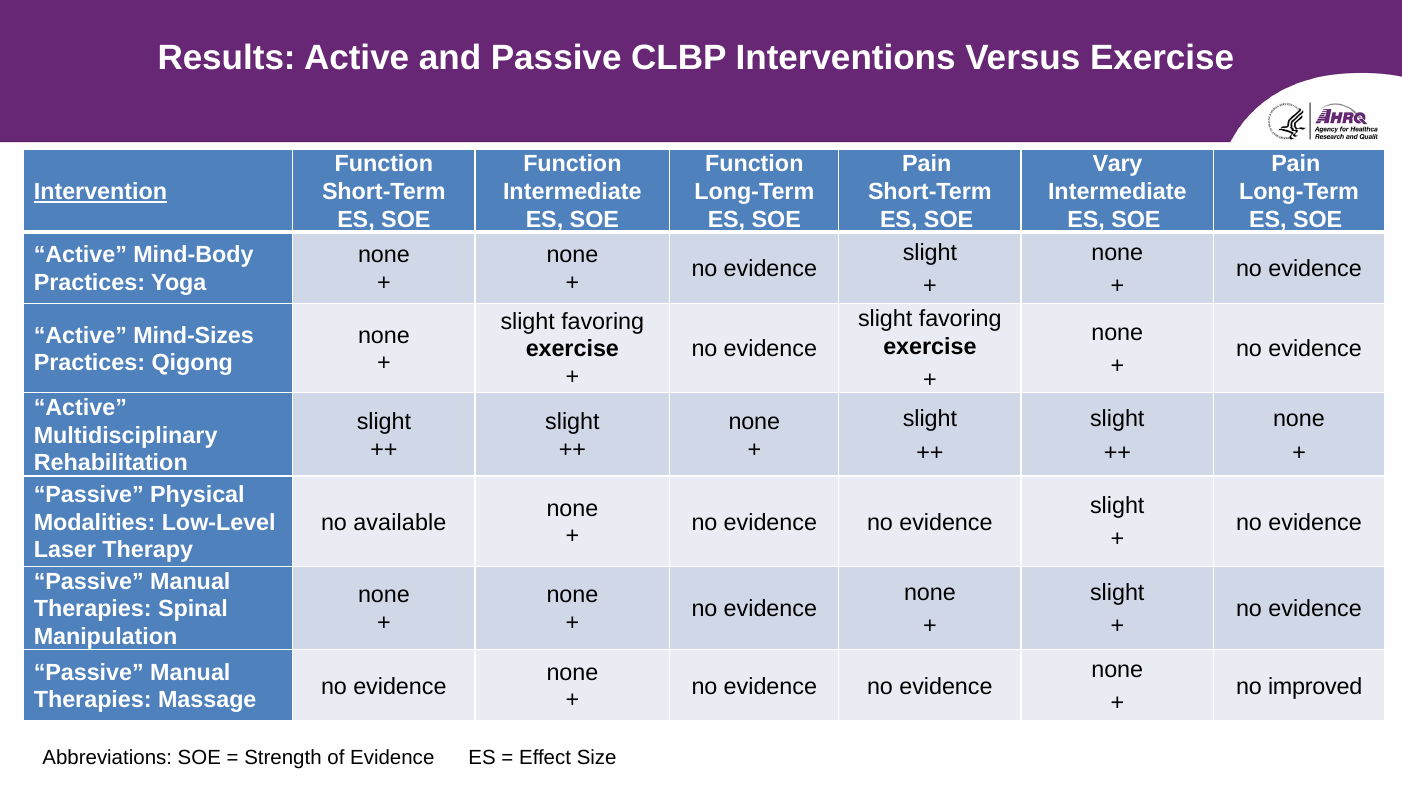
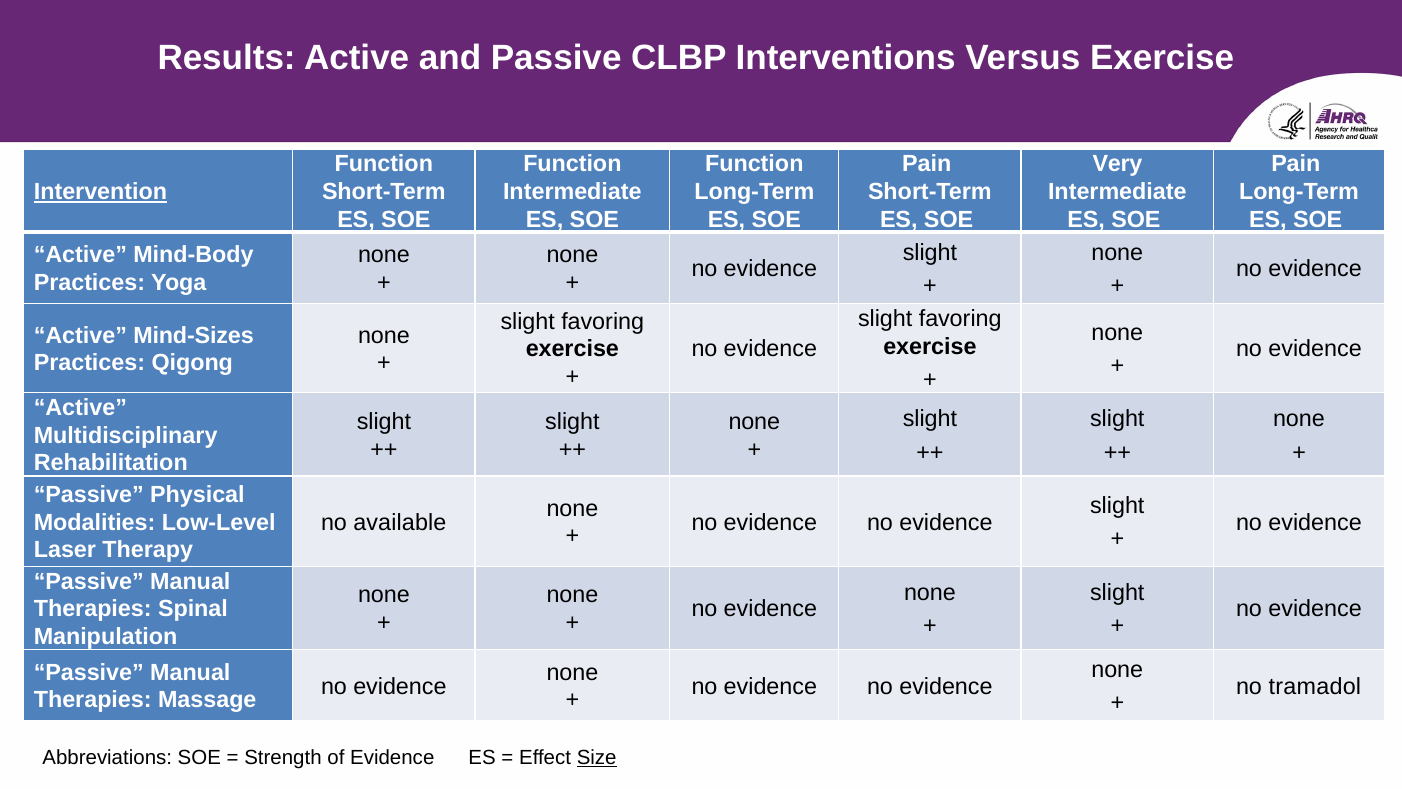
Vary: Vary -> Very
improved: improved -> tramadol
Size underline: none -> present
